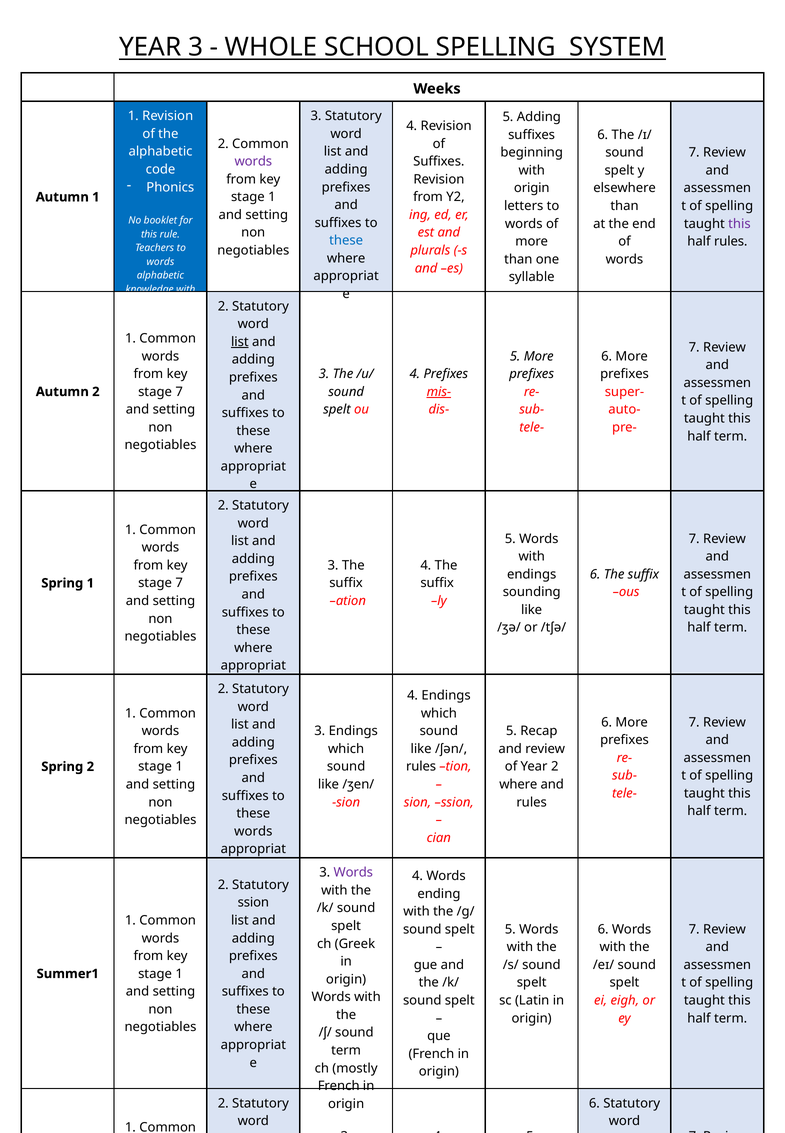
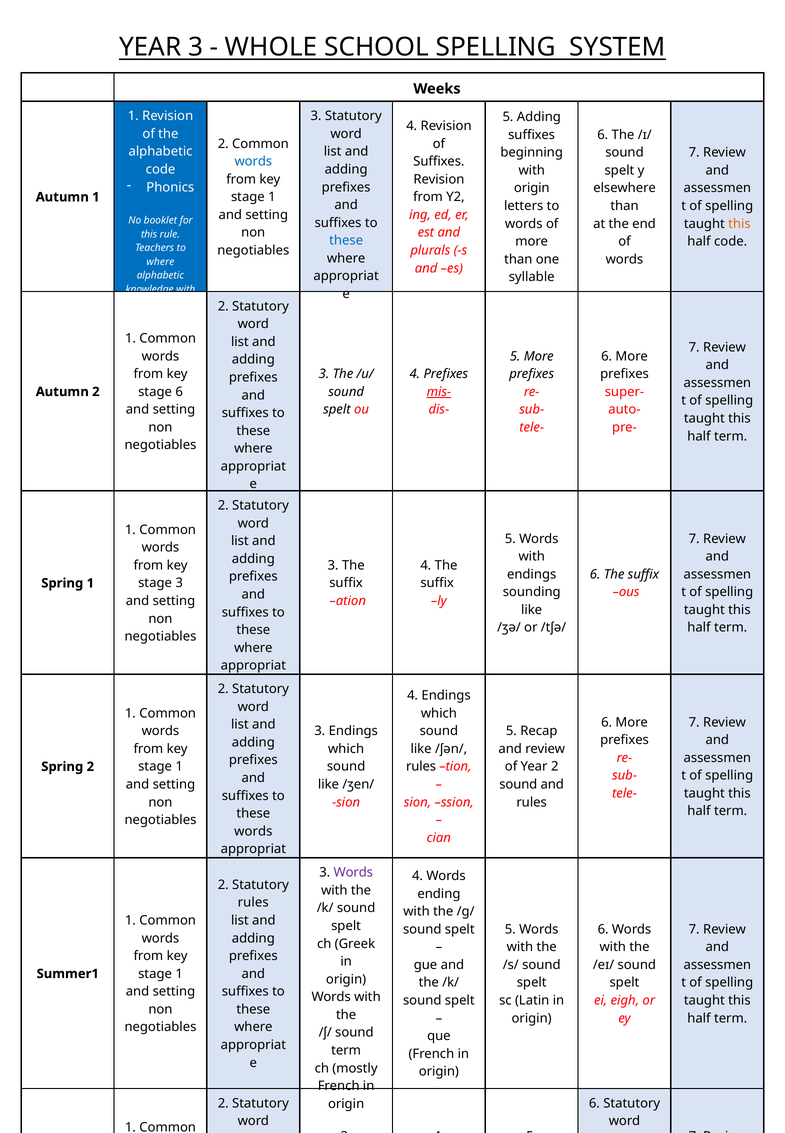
words at (253, 162) colour: purple -> blue
this at (739, 224) colour: purple -> orange
half rules: rules -> code
words at (160, 262): words -> where
list at (240, 342) underline: present -> none
7 at (179, 392): 7 -> 6
7 at (179, 584): 7 -> 3
where at (518, 785): where -> sound
ssion at (253, 903): ssion -> rules
